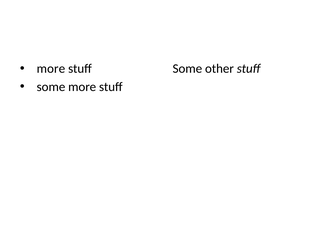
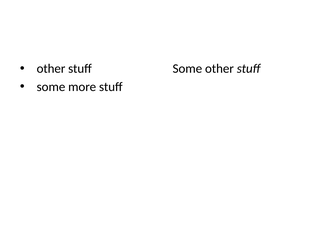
more at (51, 69): more -> other
